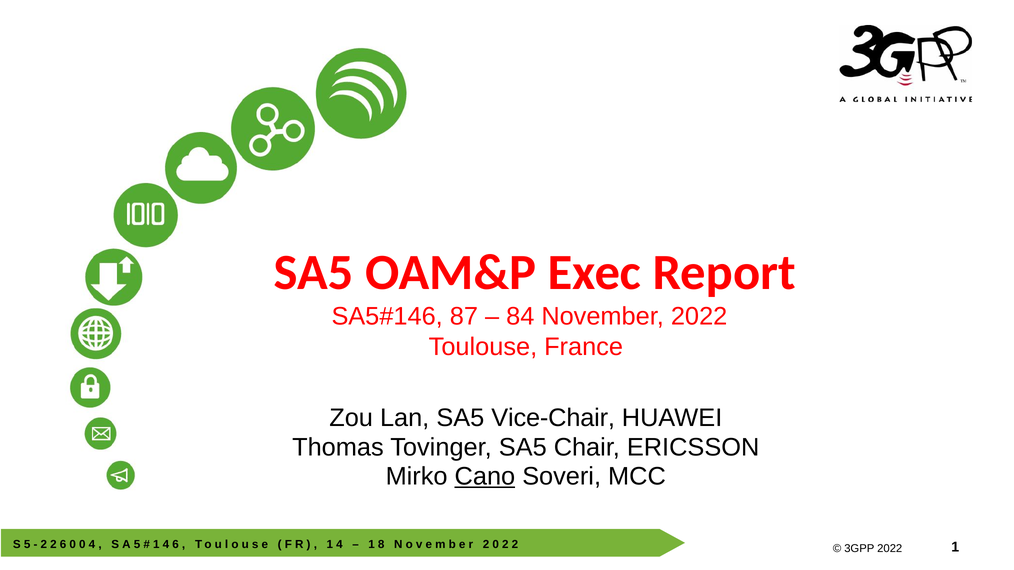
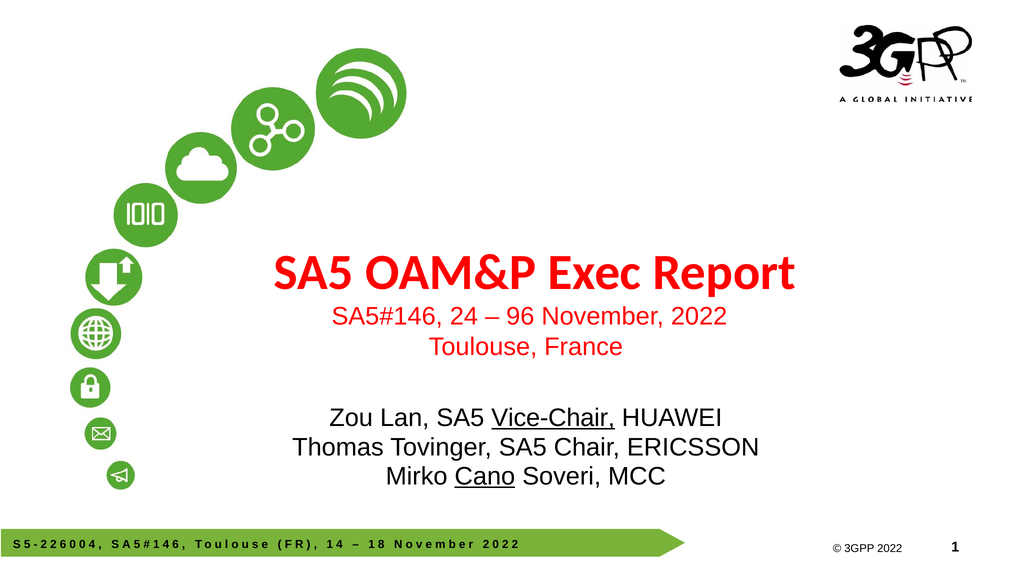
87: 87 -> 24
84: 84 -> 96
Vice-Chair underline: none -> present
